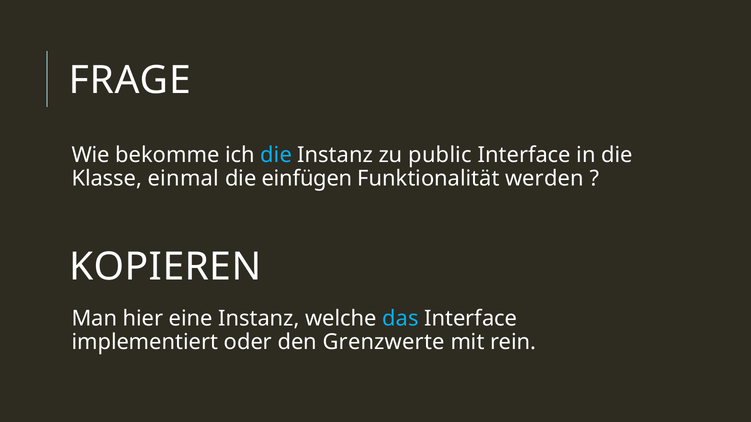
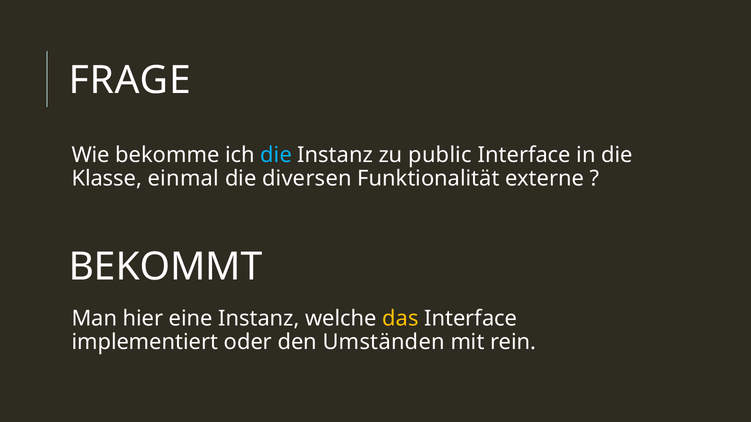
einfügen: einfügen -> diversen
werden: werden -> externe
KOPIEREN: KOPIEREN -> BEKOMMT
das colour: light blue -> yellow
Grenzwerte: Grenzwerte -> Umständen
